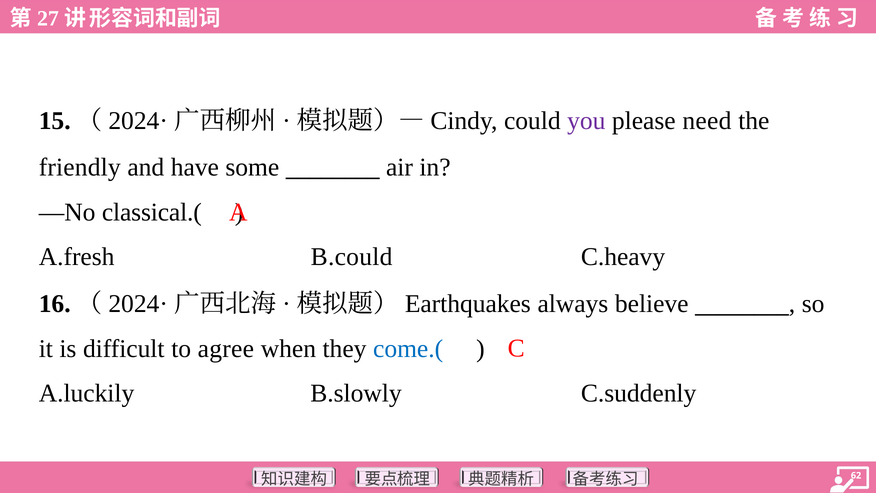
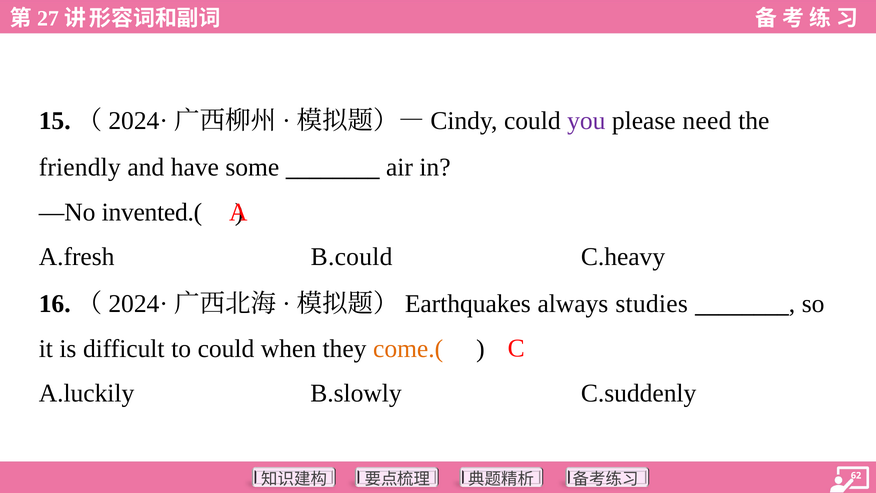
classical.(: classical.( -> invented.(
believe: believe -> studies
to agree: agree -> could
come.( colour: blue -> orange
